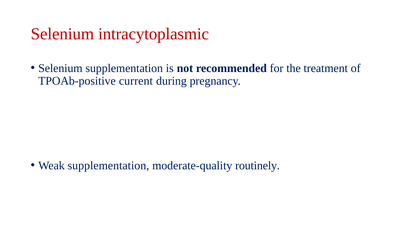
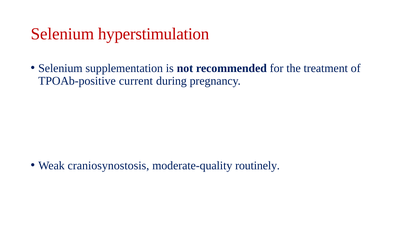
intracytoplasmic: intracytoplasmic -> hyperstimulation
Weak supplementation: supplementation -> craniosynostosis
